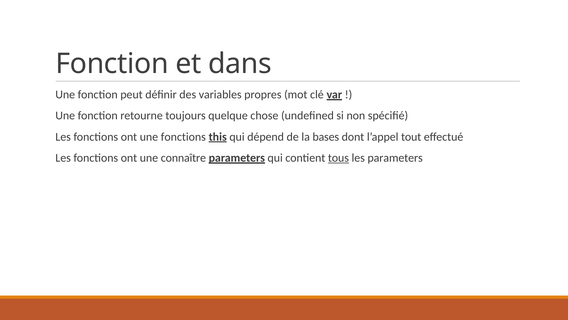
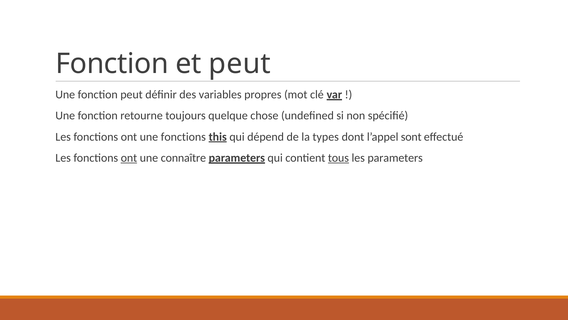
et dans: dans -> peut
bases: bases -> types
tout: tout -> sont
ont at (129, 158) underline: none -> present
